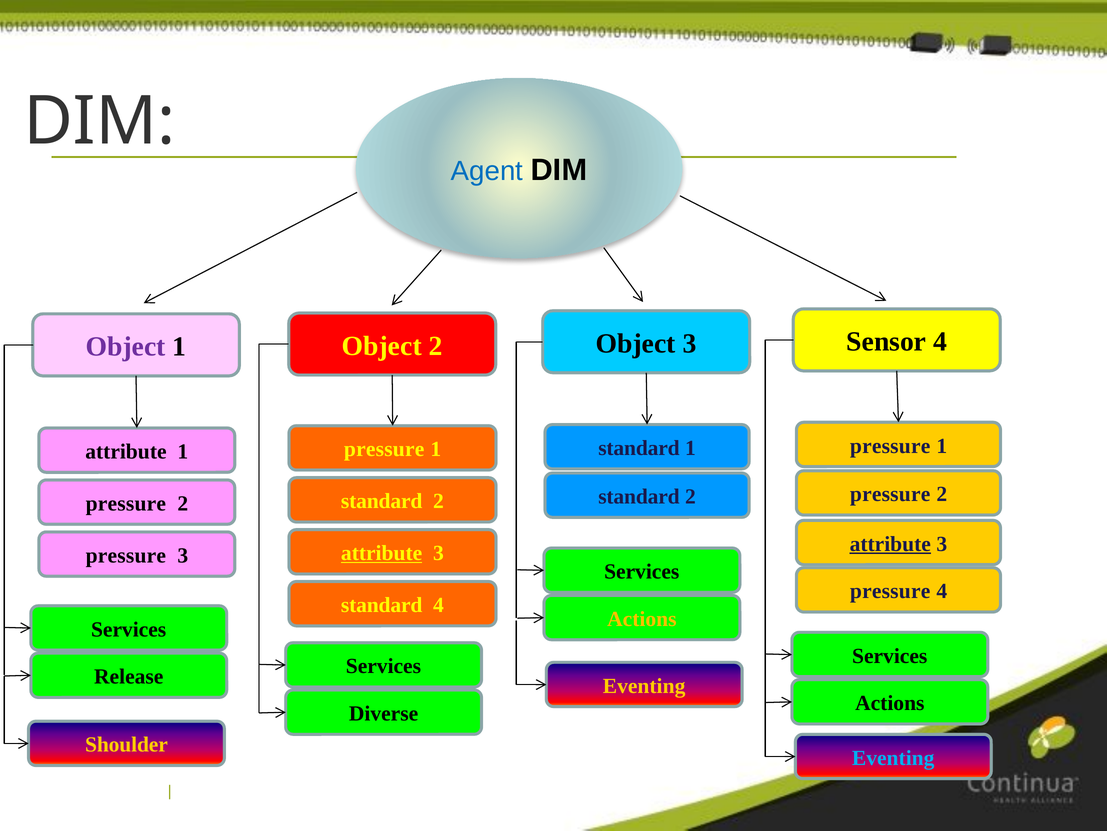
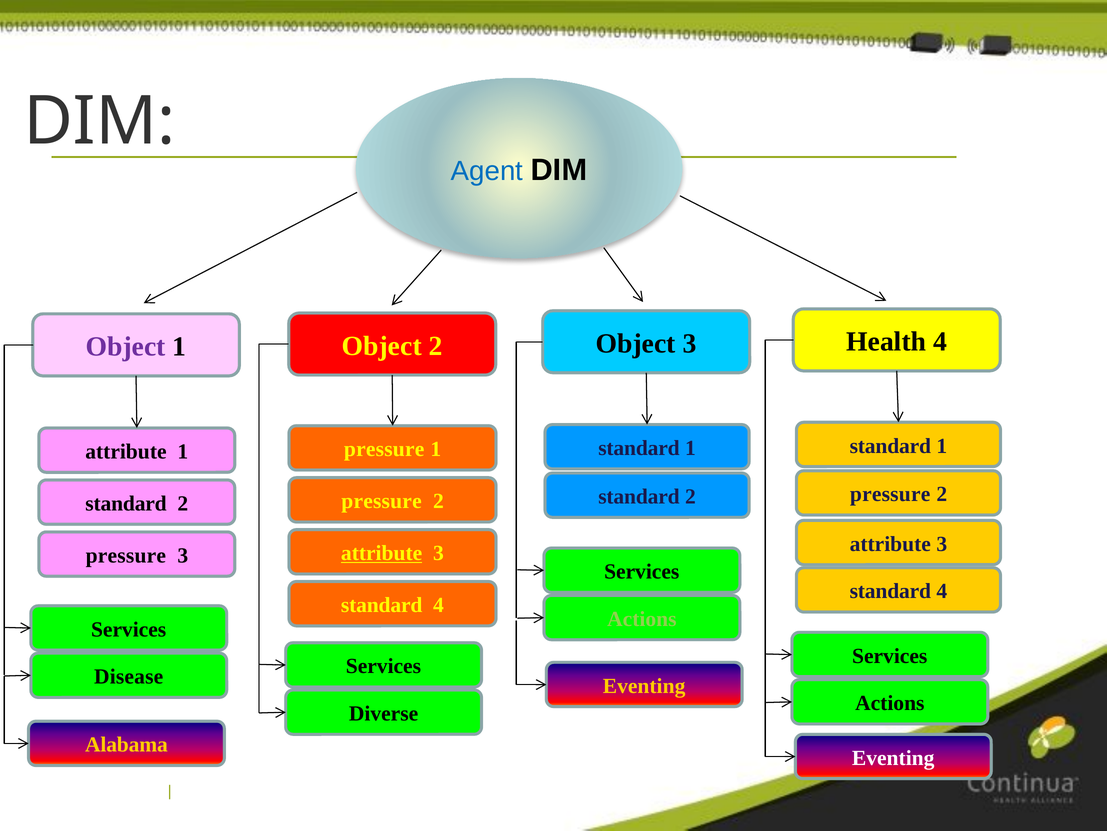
Sensor: Sensor -> Health
pressure at (890, 446): pressure -> standard
standard at (382, 501): standard -> pressure
pressure at (126, 503): pressure -> standard
attribute at (890, 544) underline: present -> none
pressure at (890, 591): pressure -> standard
Actions at (642, 618) colour: yellow -> light green
Release: Release -> Disease
Shoulder: Shoulder -> Alabama
Eventing at (893, 757) colour: light blue -> white
